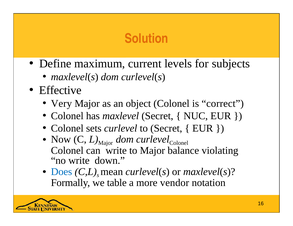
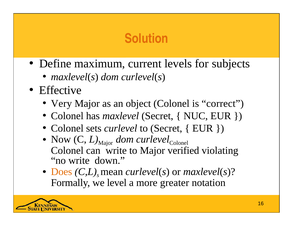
balance: balance -> verified
Does colour: blue -> orange
table: table -> level
vendor: vendor -> greater
